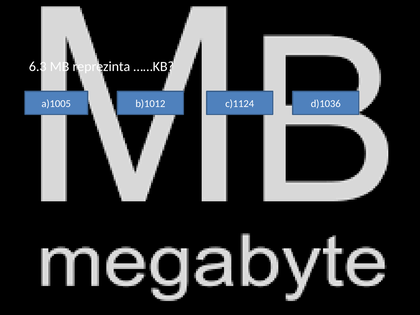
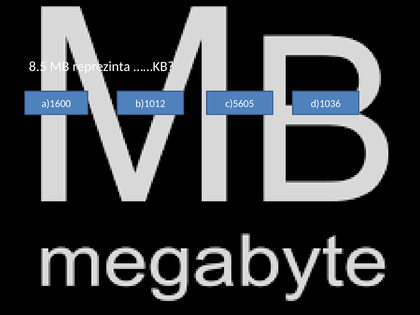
6.3: 6.3 -> 8.5
a)1005: a)1005 -> a)1600
c)1124: c)1124 -> c)5605
